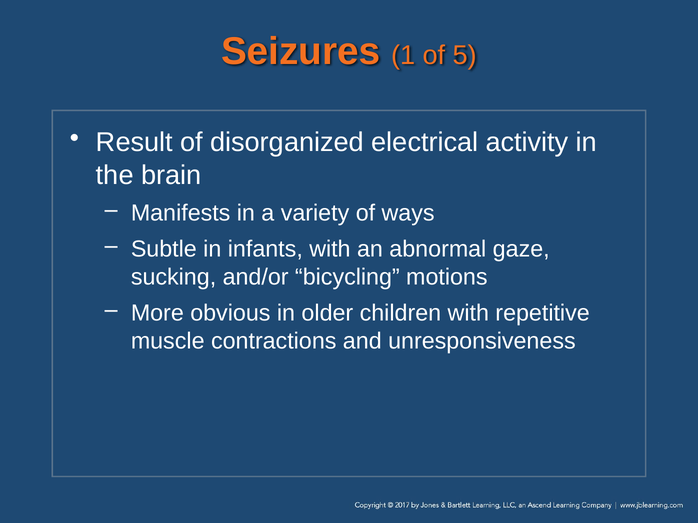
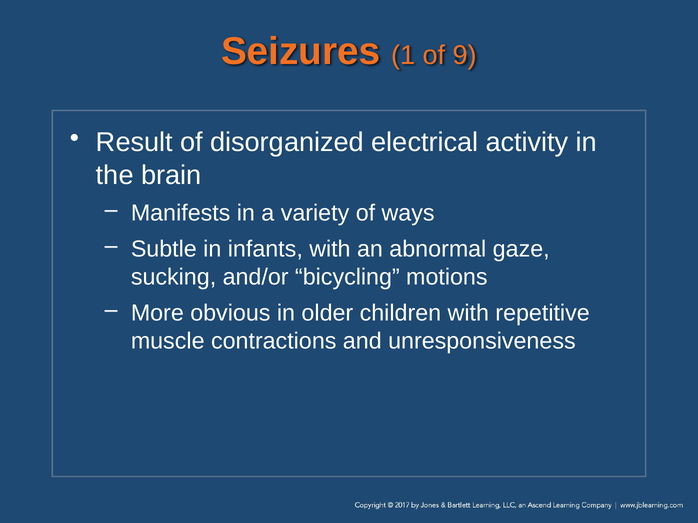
5: 5 -> 9
